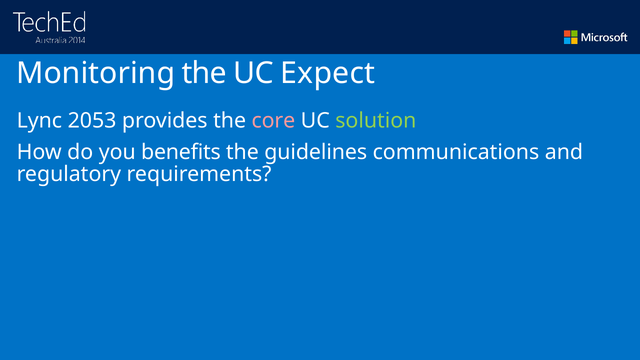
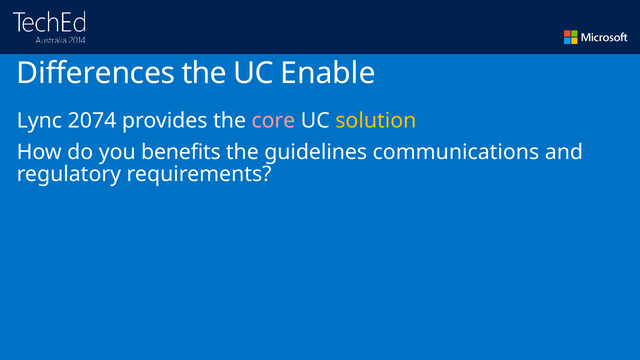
Monitoring: Monitoring -> Differences
Expect: Expect -> Enable
2053: 2053 -> 2074
solution colour: light green -> yellow
